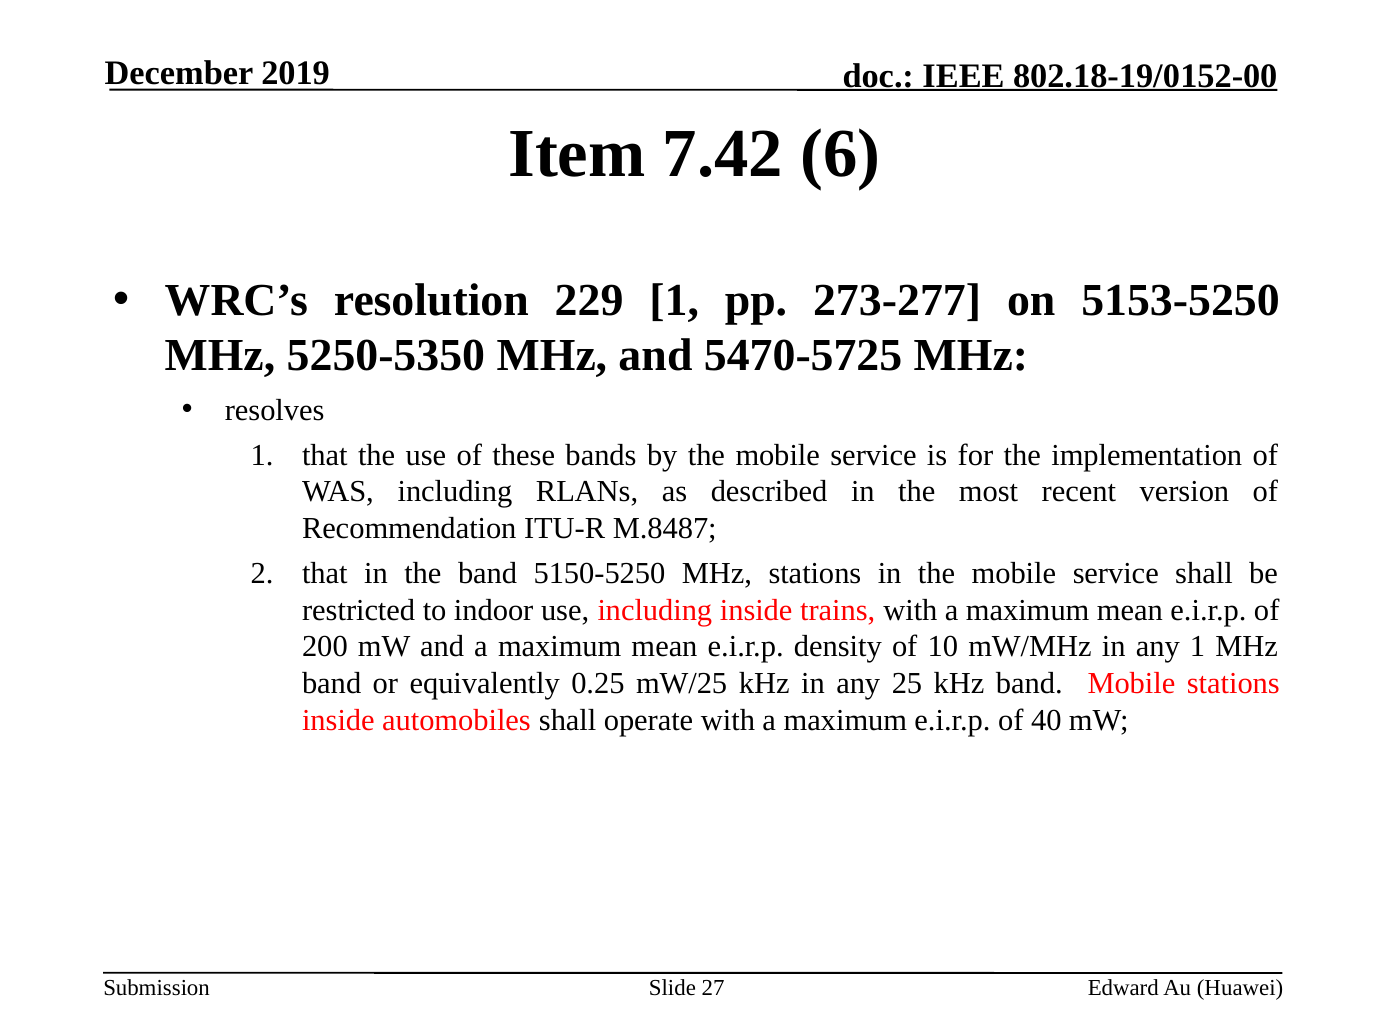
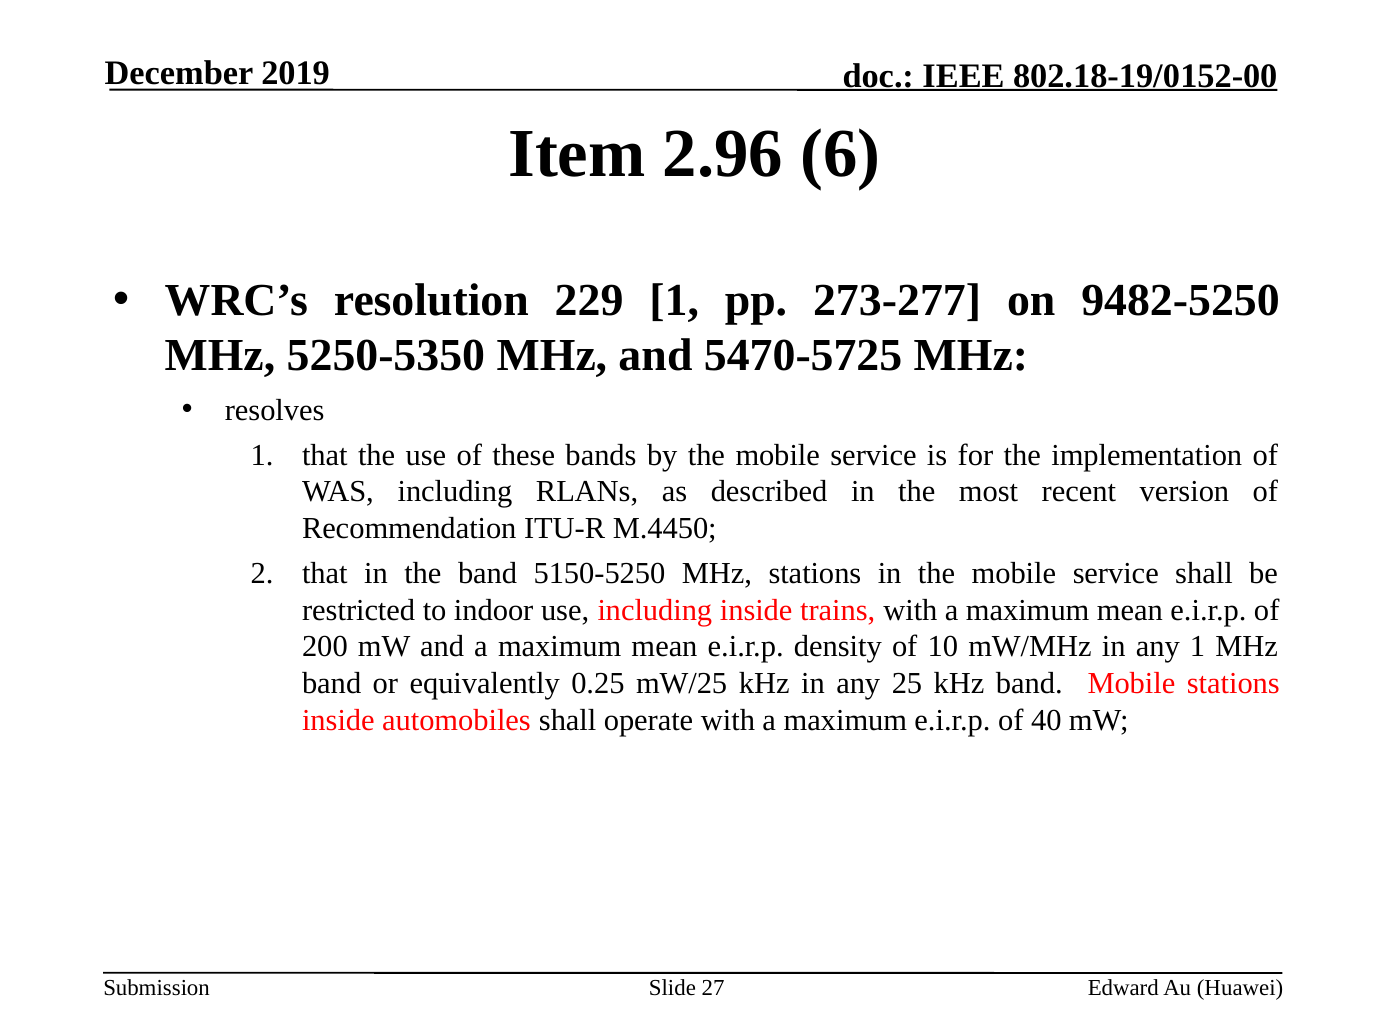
7.42: 7.42 -> 2.96
5153-5250: 5153-5250 -> 9482-5250
M.8487: M.8487 -> M.4450
